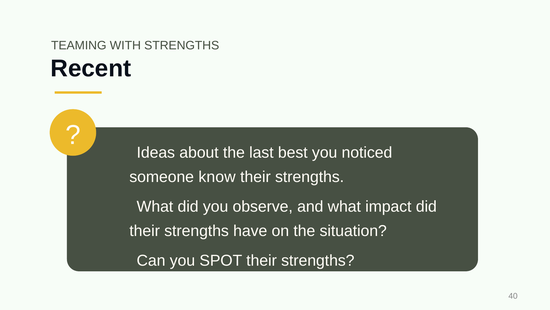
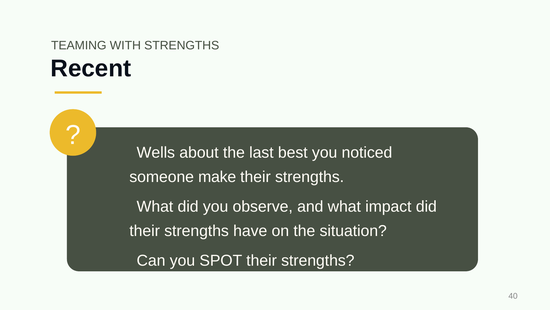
Ideas: Ideas -> Wells
know: know -> make
